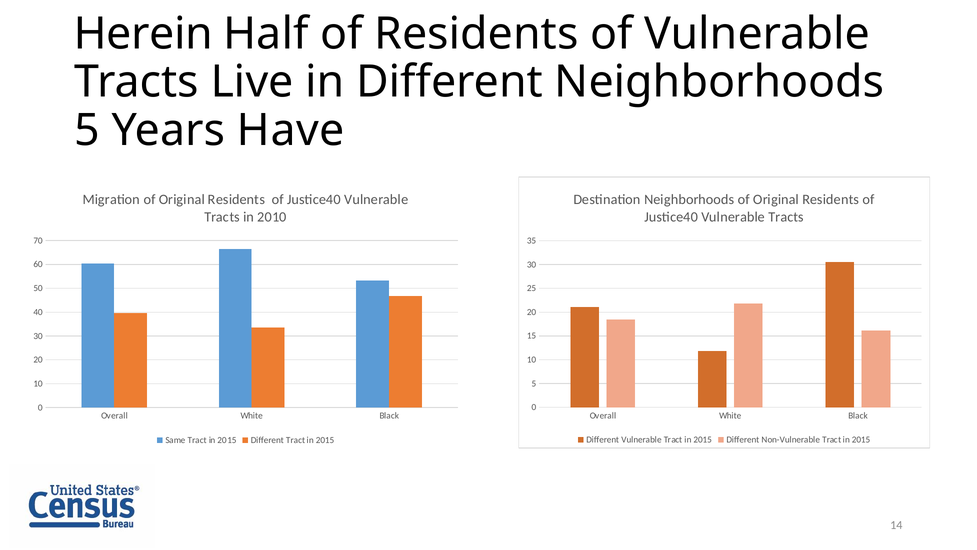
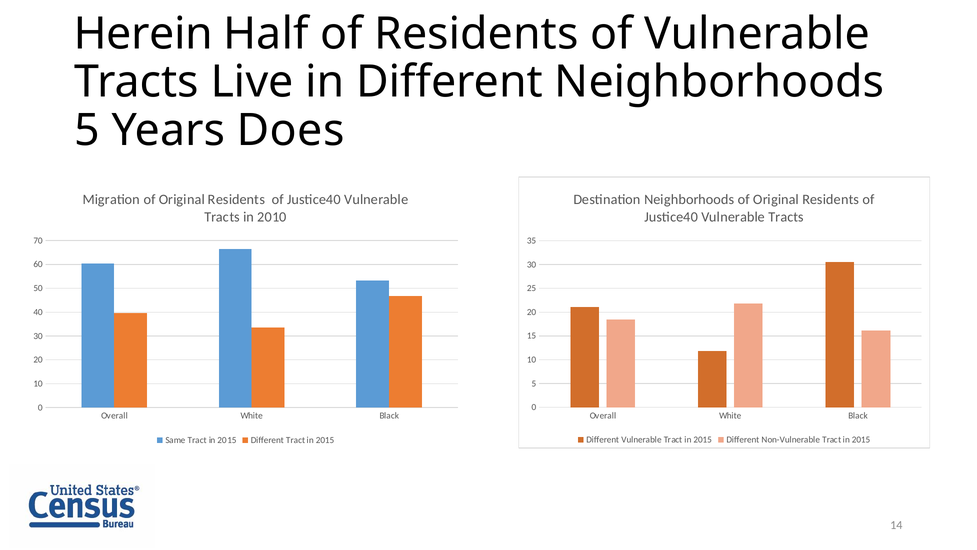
Have: Have -> Does
